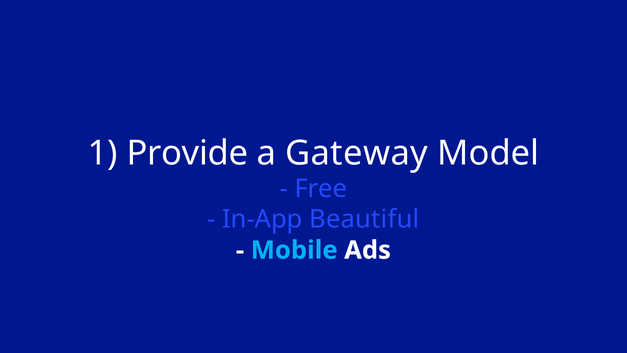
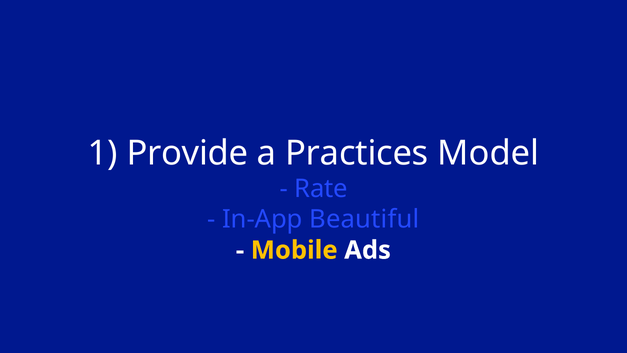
Gateway: Gateway -> Practices
Free: Free -> Rate
Mobile colour: light blue -> yellow
